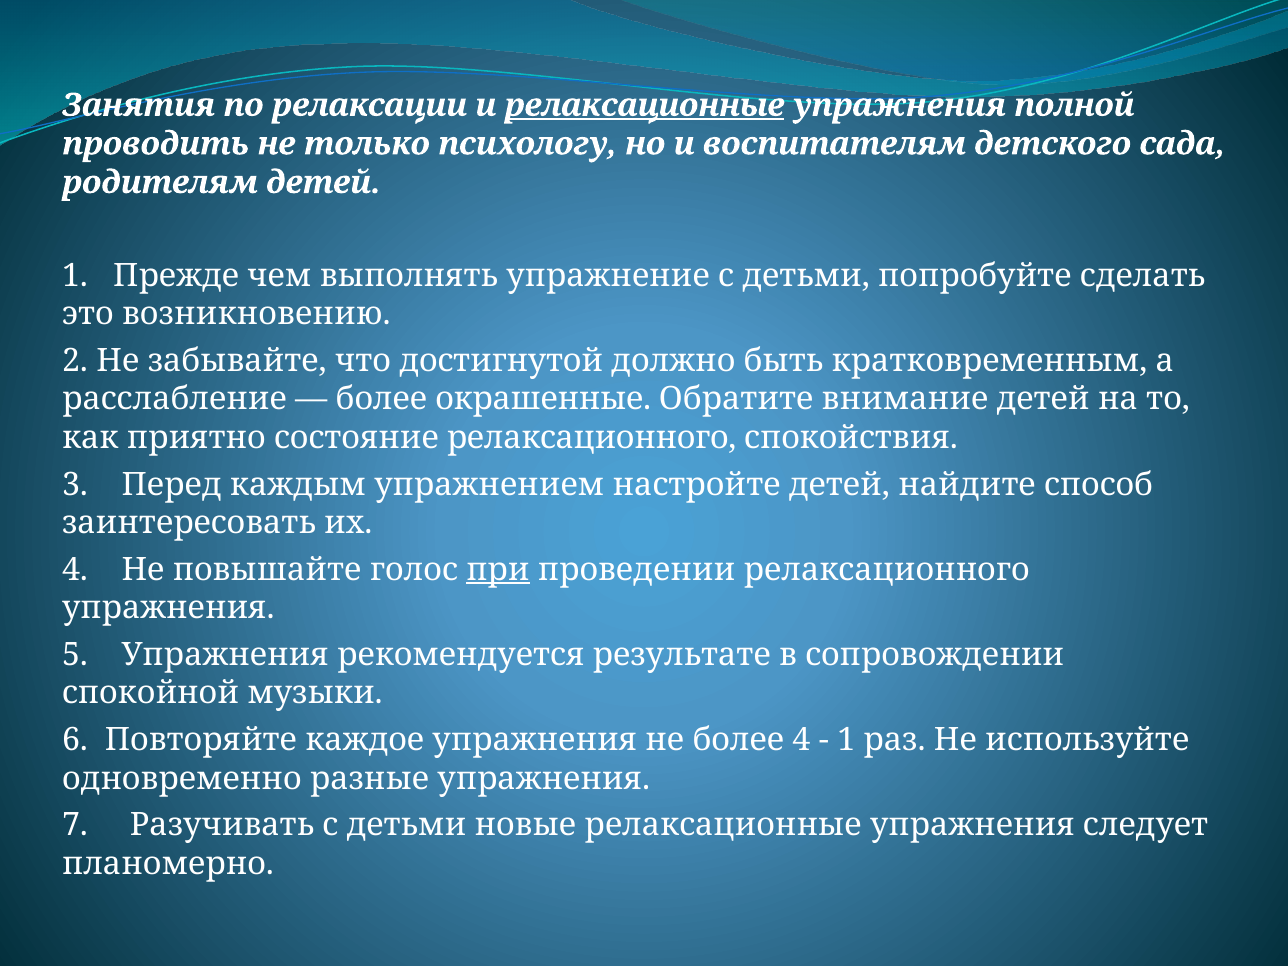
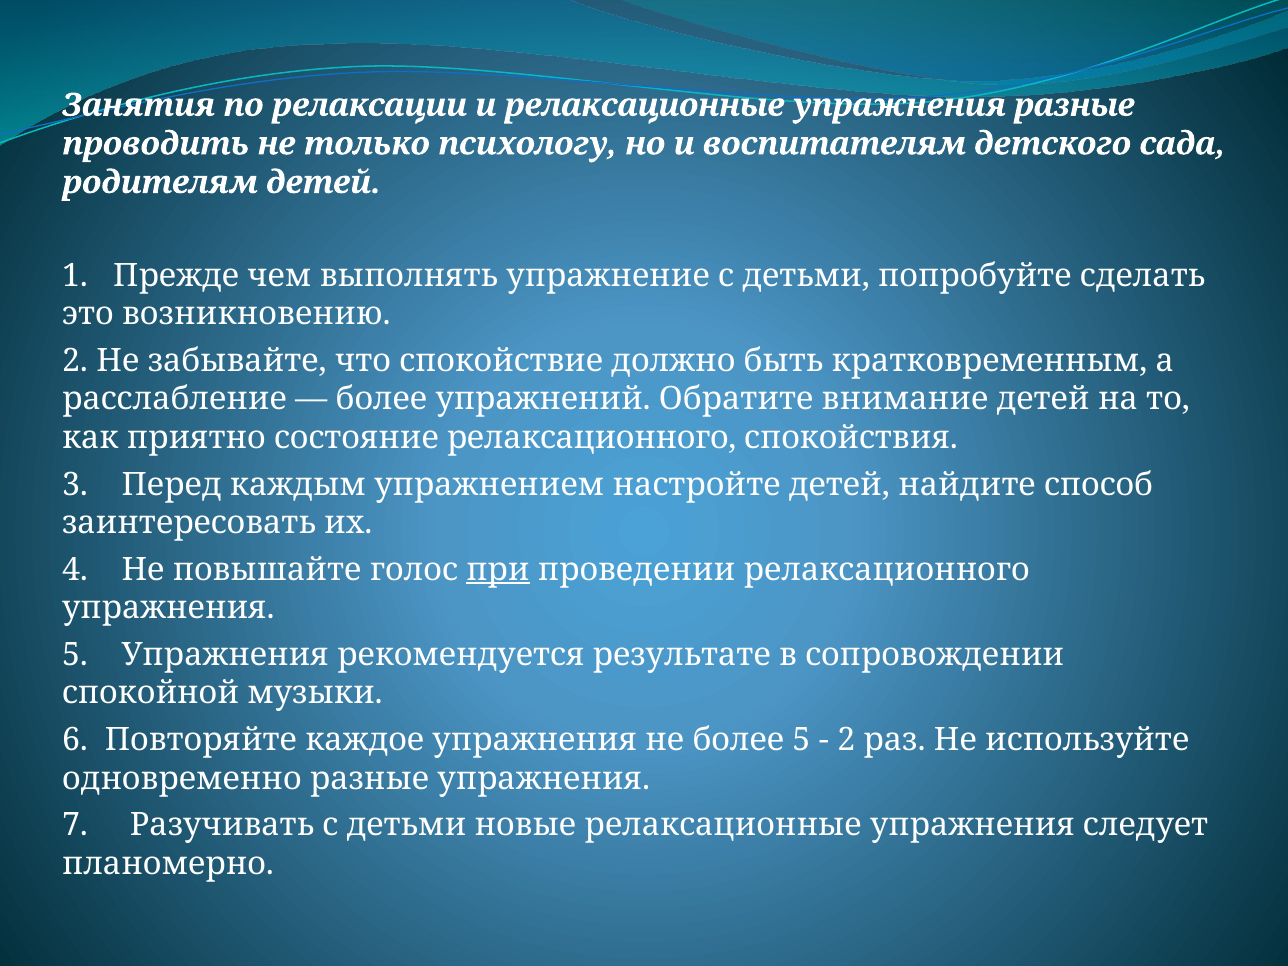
релаксационные at (645, 105) underline: present -> none
упражнения полной: полной -> разные
достигнутой: достигнутой -> спокойствие
окрашенные: окрашенные -> упражнений
более 4: 4 -> 5
1 at (846, 740): 1 -> 2
